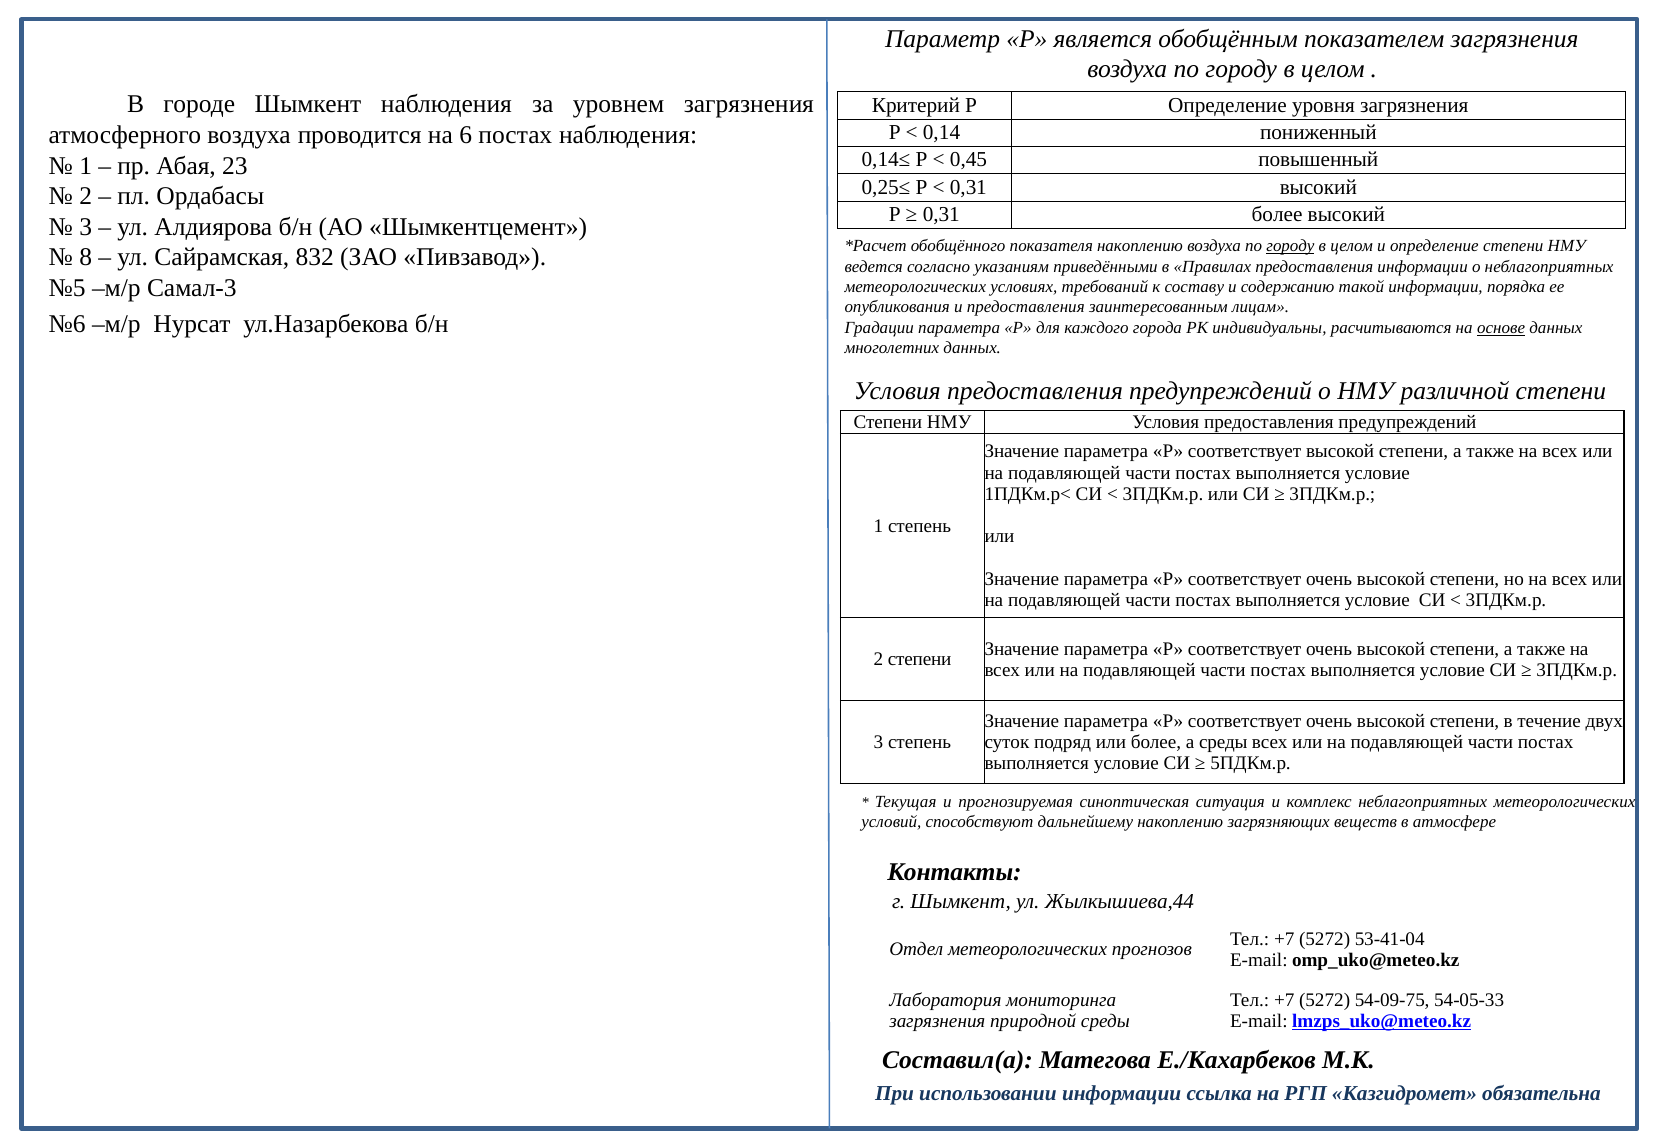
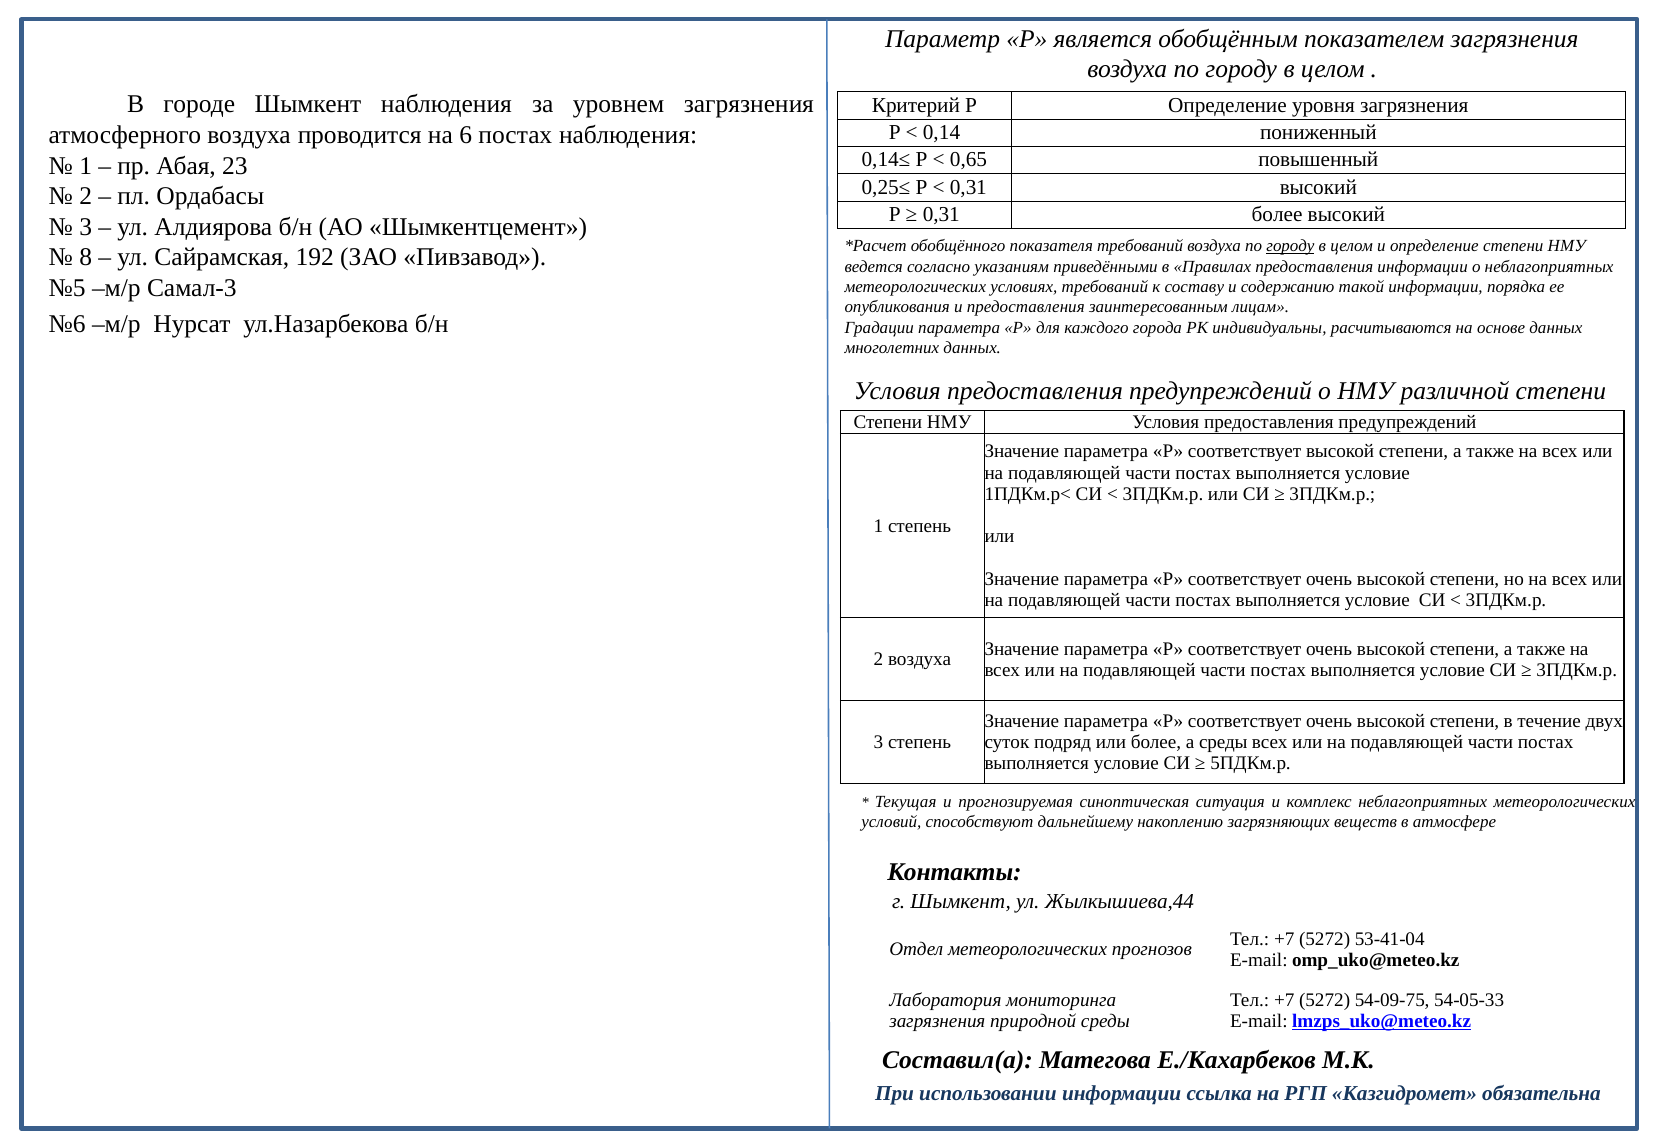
0,45: 0,45 -> 0,65
показателя накоплению: накоплению -> требований
832: 832 -> 192
основе underline: present -> none
2 степени: степени -> воздуха
